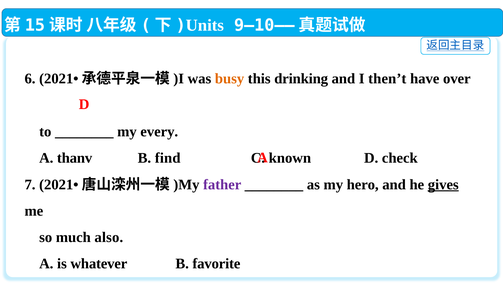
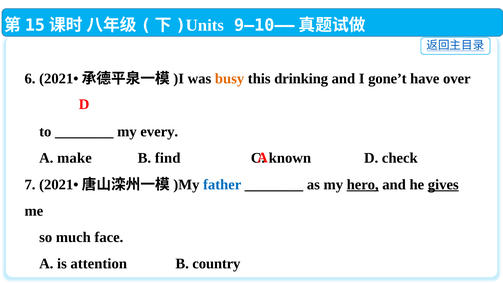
then’t: then’t -> gone’t
thanv: thanv -> make
father colour: purple -> blue
hero underline: none -> present
also: also -> face
whatever: whatever -> attention
favorite: favorite -> country
